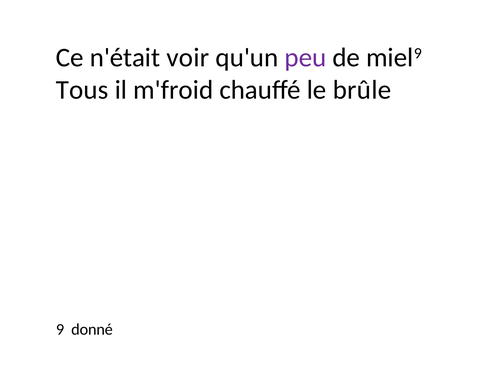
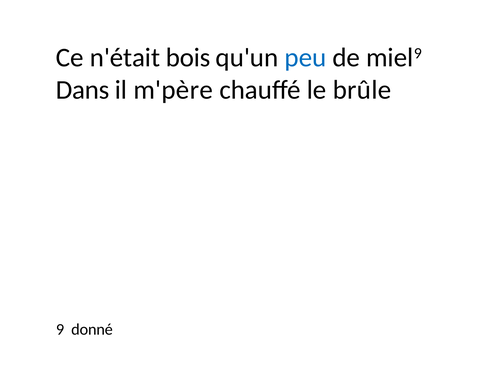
voir: voir -> bois
peu colour: purple -> blue
Tous: Tous -> Dans
m'froid: m'froid -> m'père
